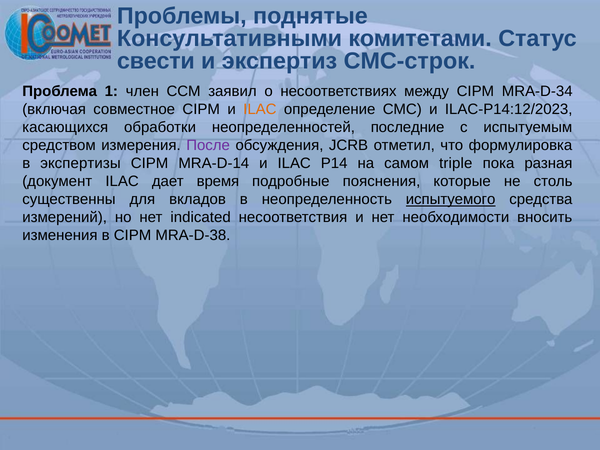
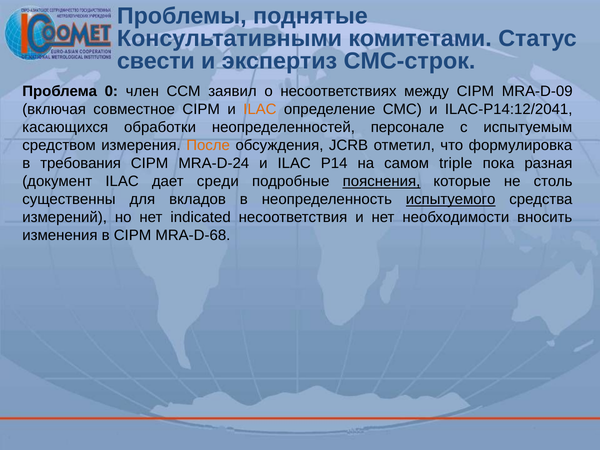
1: 1 -> 0
MRA-D-34: MRA-D-34 -> MRA-D-09
ILAC-P14:12/2023: ILAC-P14:12/2023 -> ILAC-P14:12/2041
последние: последние -> персонале
После colour: purple -> orange
экспертизы: экспертизы -> требования
MRA-D-14: MRA-D-14 -> MRA-D-24
время: время -> среди
пояснения underline: none -> present
MRA-D-38: MRA-D-38 -> MRA-D-68
